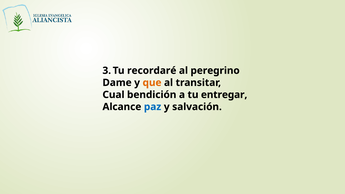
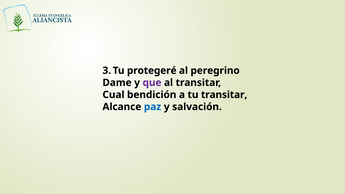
recordaré: recordaré -> protegeré
que colour: orange -> purple
tu entregar: entregar -> transitar
